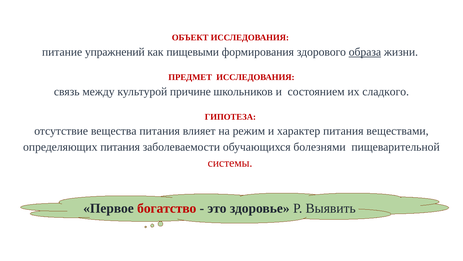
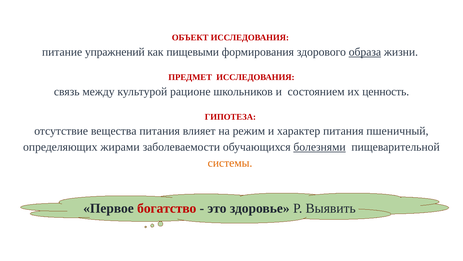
причине: причине -> рационе
сладкого: сладкого -> ценность
веществами: веществами -> пшеничный
определяющих питания: питания -> жирами
болезнями underline: none -> present
системы colour: red -> orange
